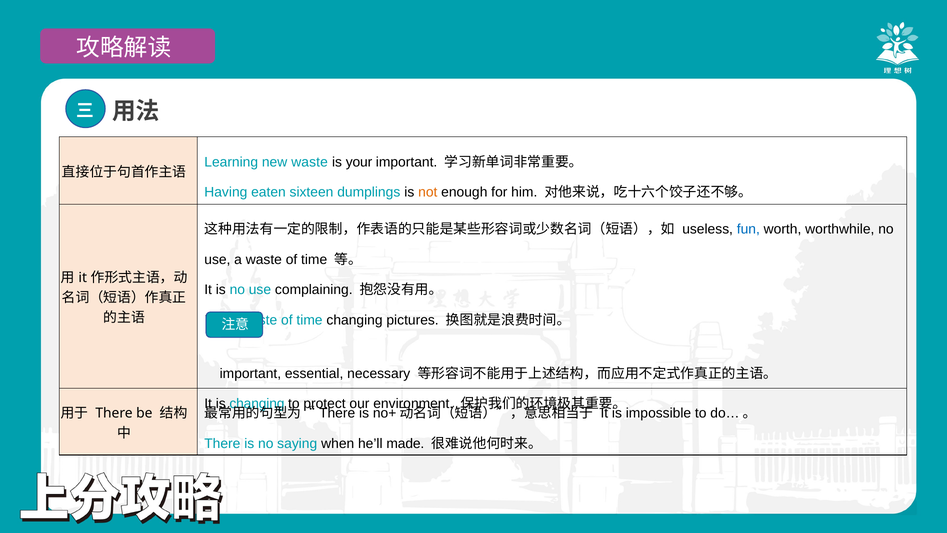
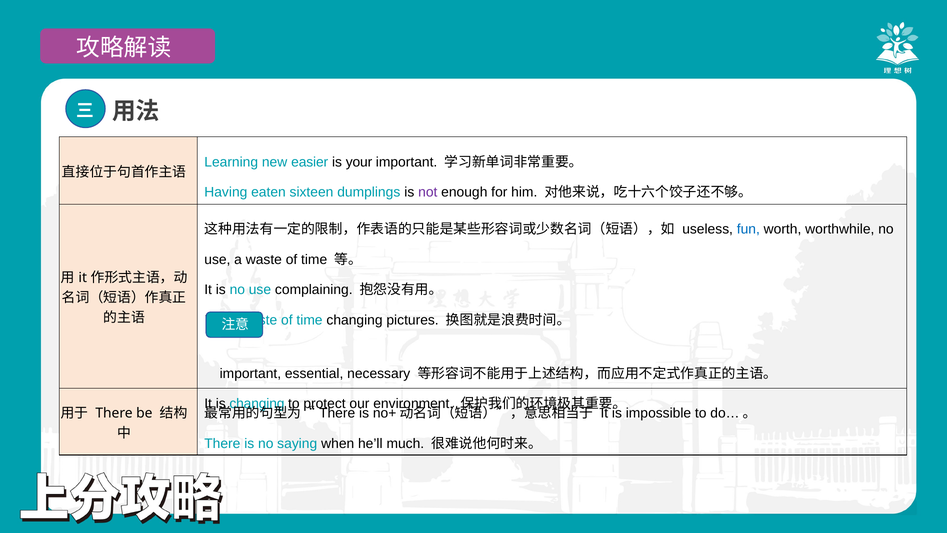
new waste: waste -> easier
not colour: orange -> purple
made: made -> much
